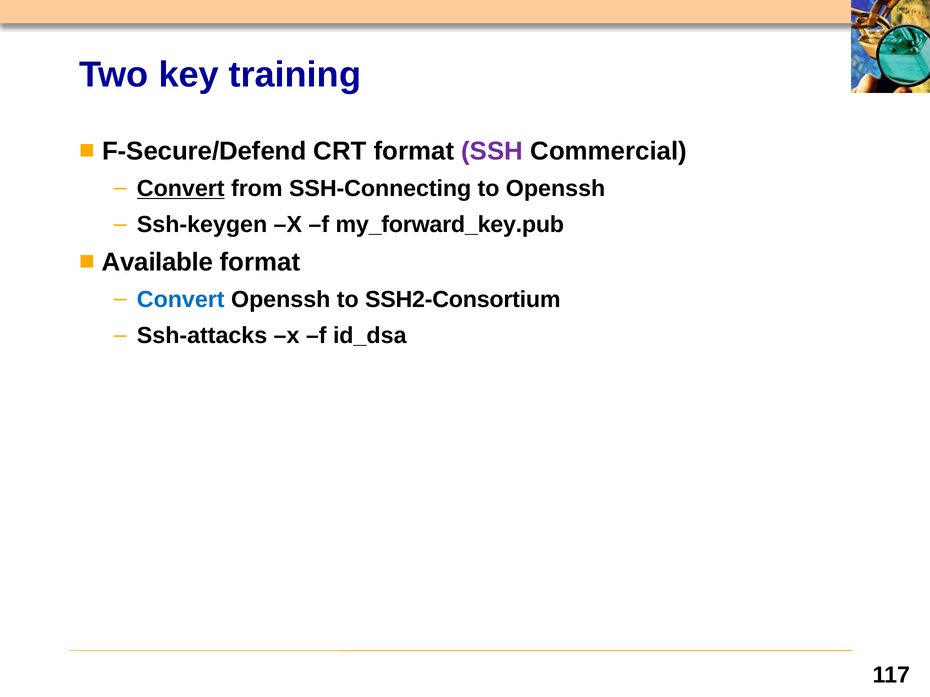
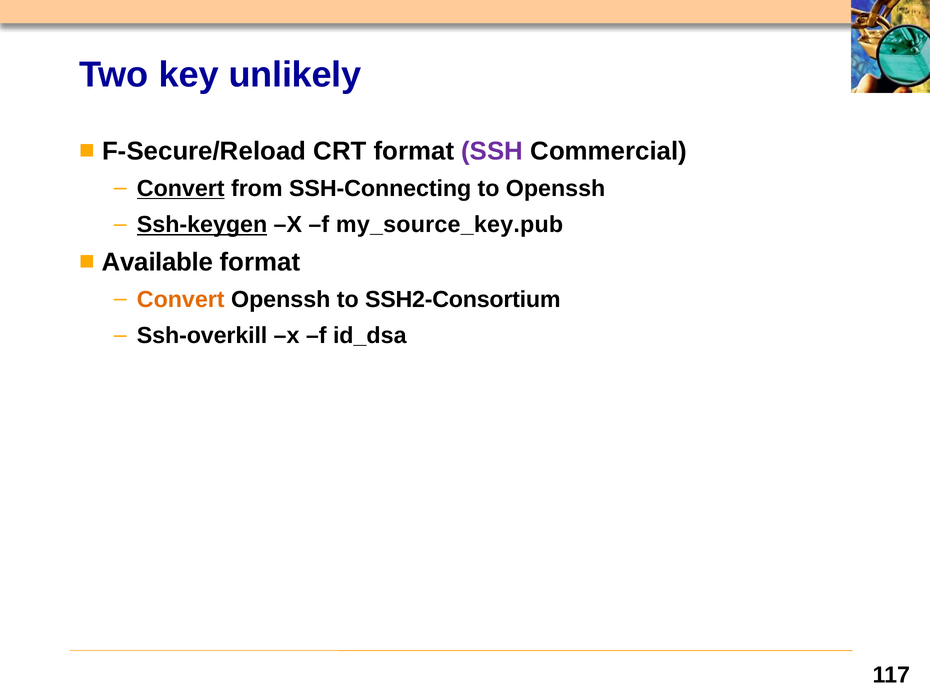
training: training -> unlikely
F-Secure/Defend: F-Secure/Defend -> F-Secure/Reload
Ssh-keygen underline: none -> present
my_forward_key.pub: my_forward_key.pub -> my_source_key.pub
Convert at (181, 300) colour: blue -> orange
Ssh-attacks: Ssh-attacks -> Ssh-overkill
